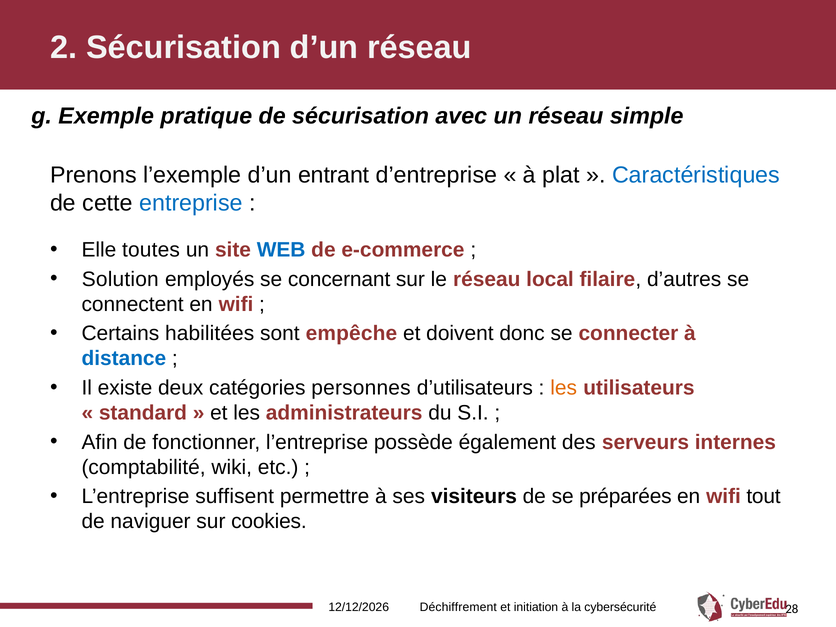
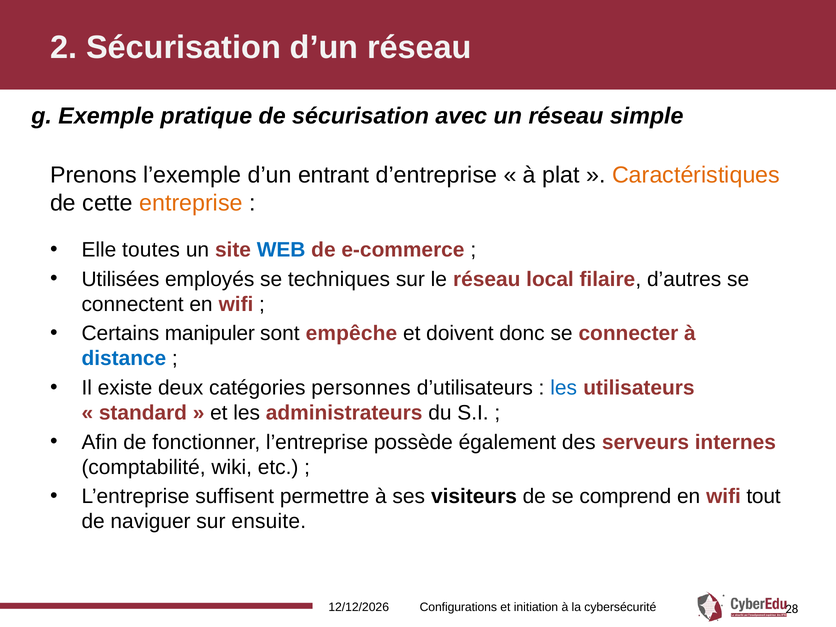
Caractéristiques colour: blue -> orange
entreprise colour: blue -> orange
Solution: Solution -> Utilisées
concernant: concernant -> techniques
habilitées: habilitées -> manipuler
les at (564, 388) colour: orange -> blue
préparées: préparées -> comprend
cookies: cookies -> ensuite
Déchiffrement: Déchiffrement -> Configurations
